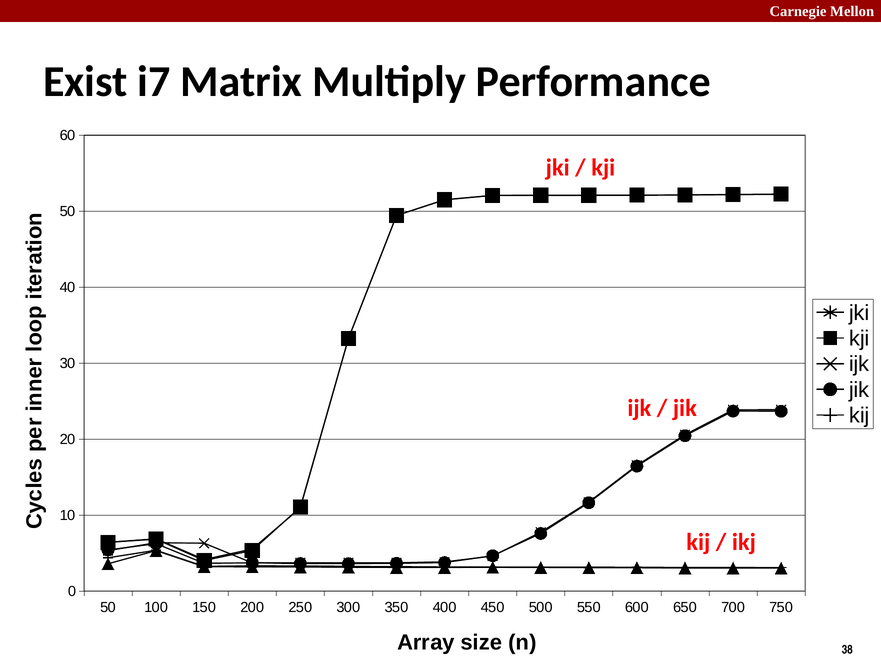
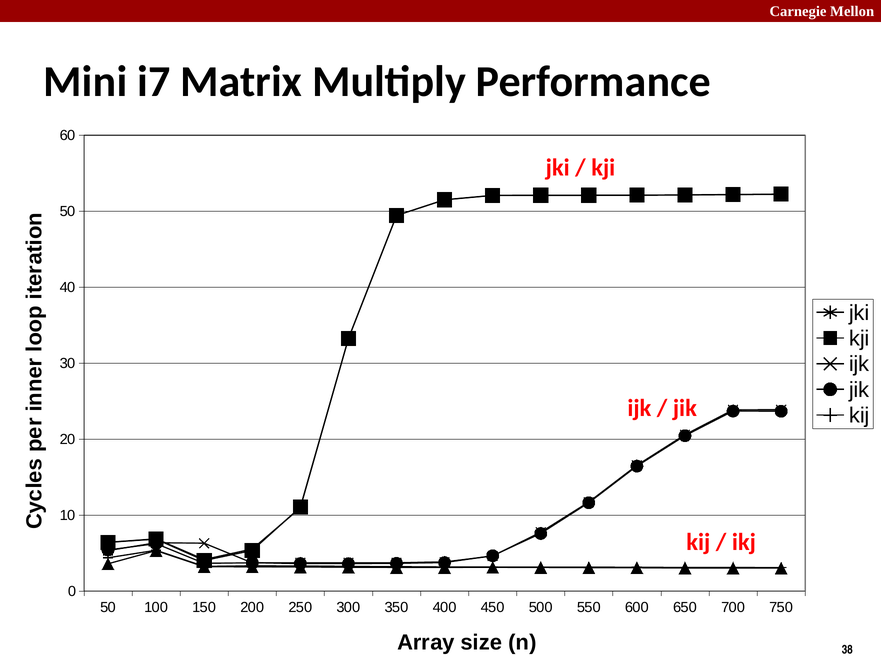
Exist: Exist -> Mini
